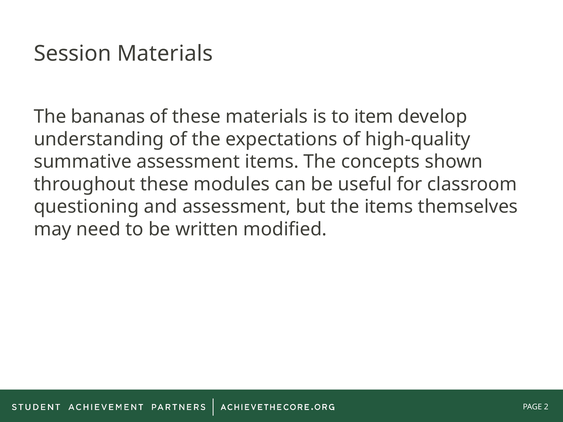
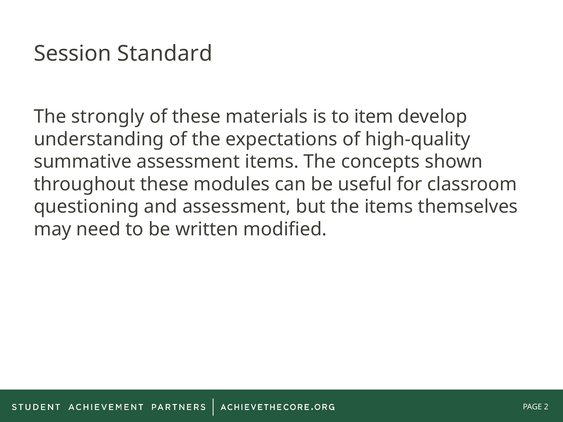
Session Materials: Materials -> Standard
bananas: bananas -> strongly
